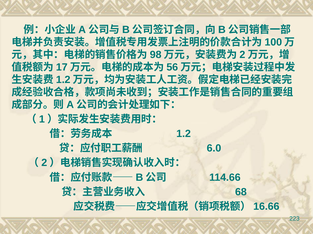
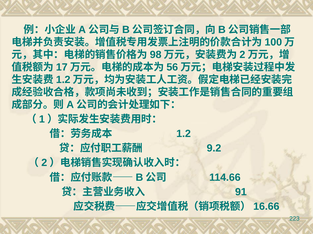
6.0: 6.0 -> 9.2
68: 68 -> 91
